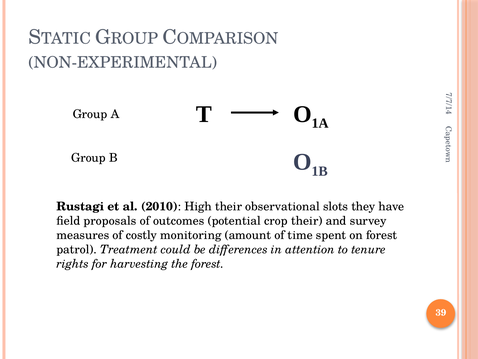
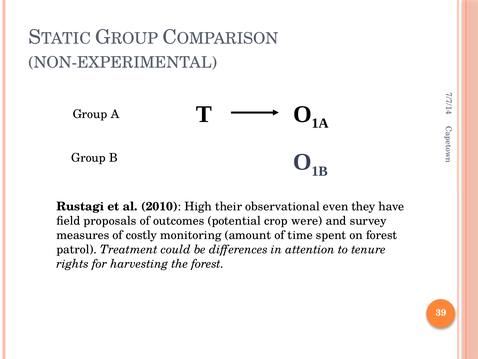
slots: slots -> even
crop their: their -> were
